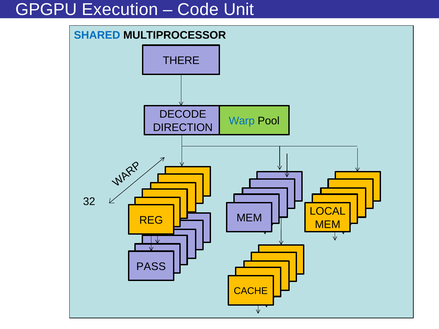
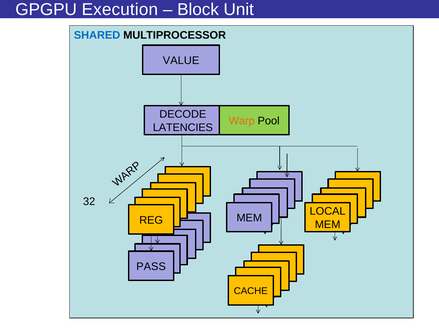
Code: Code -> Block
THERE: THERE -> VALUE
Warp colour: blue -> orange
DIRECTION: DIRECTION -> LATENCIES
